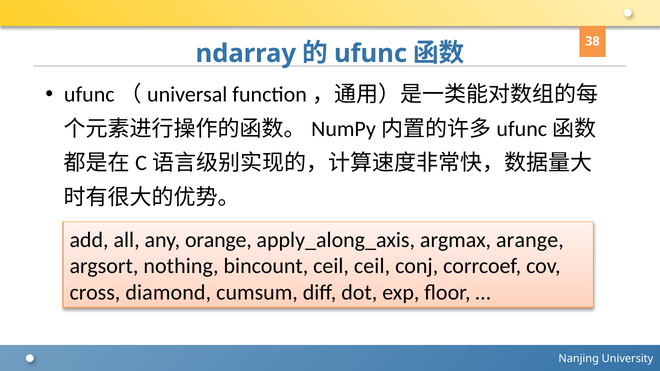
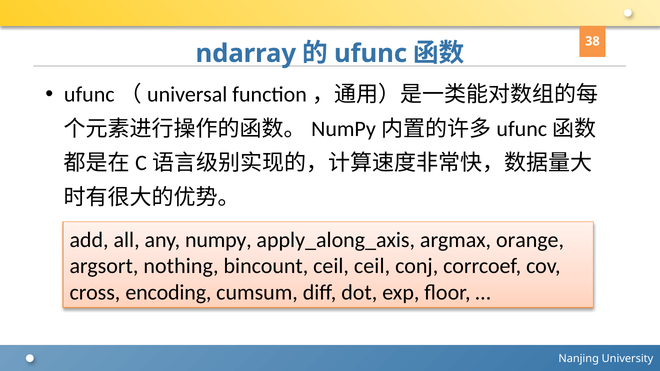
orange: orange -> numpy
arange: arange -> orange
diamond: diamond -> encoding
